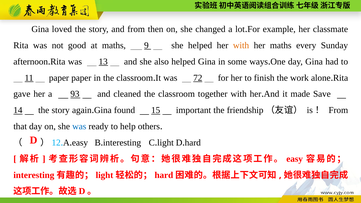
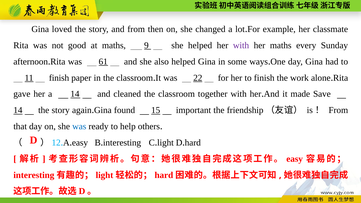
with at (241, 45) colour: orange -> purple
13: 13 -> 61
11 paper: paper -> finish
72: 72 -> 22
a 93: 93 -> 14
